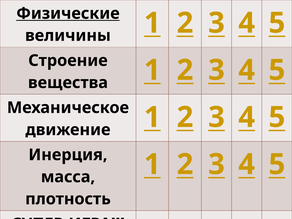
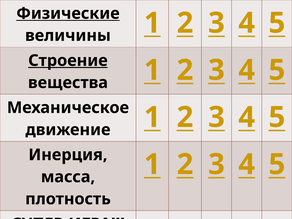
Строение underline: none -> present
